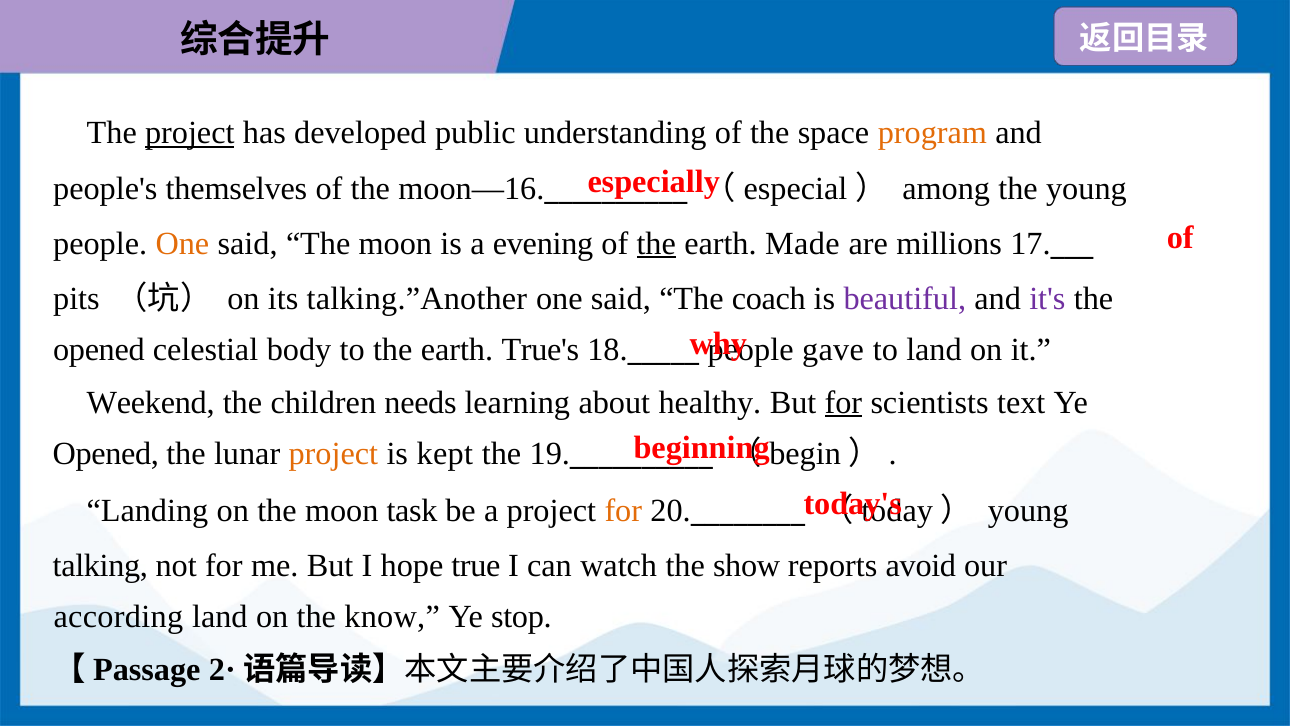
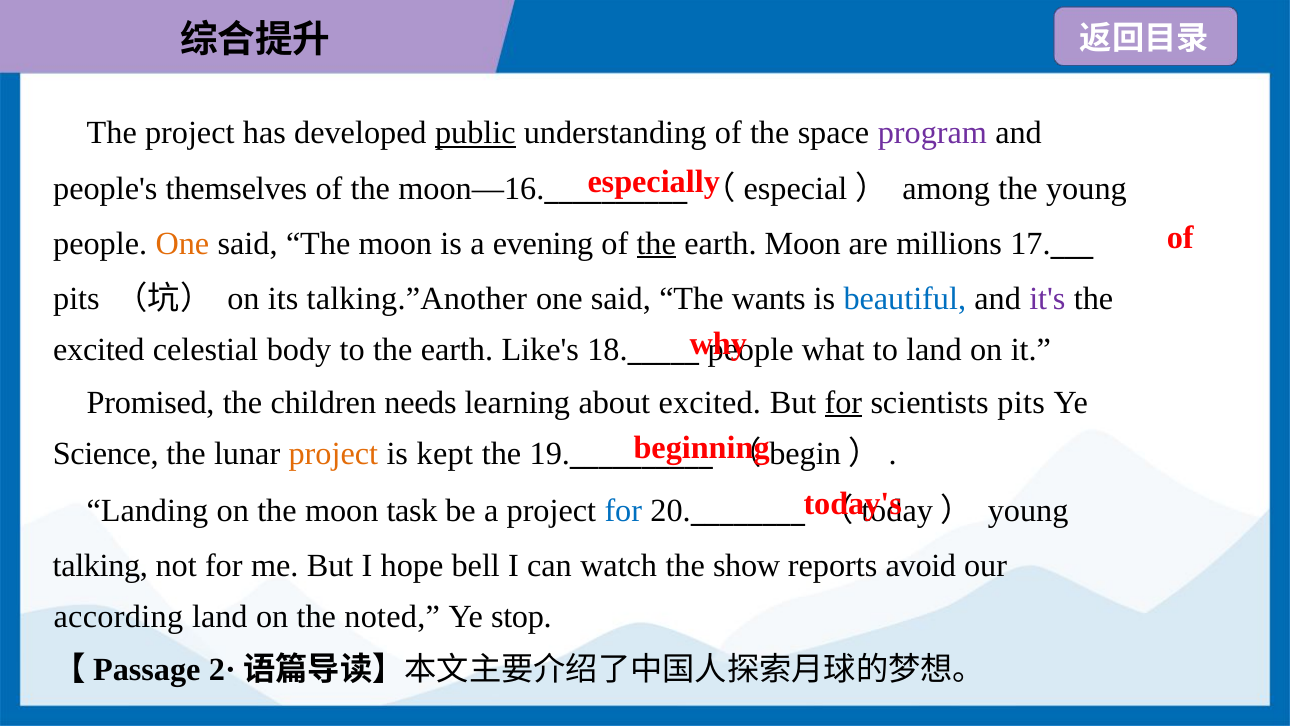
project at (190, 133) underline: present -> none
public underline: none -> present
program colour: orange -> purple
earth Made: Made -> Moon
coach: coach -> wants
beautiful colour: purple -> blue
opened at (99, 349): opened -> excited
True's: True's -> Like's
gave: gave -> what
Weekend: Weekend -> Promised
about healthy: healthy -> excited
scientists text: text -> pits
Opened at (106, 453): Opened -> Science
for at (623, 510) colour: orange -> blue
true: true -> bell
know: know -> noted
